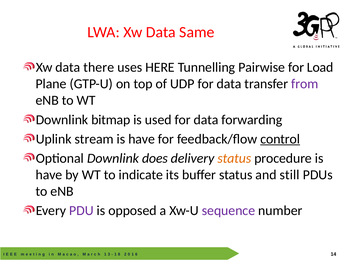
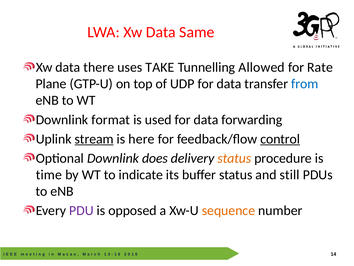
HERE: HERE -> TAKE
Pairwise: Pairwise -> Allowed
Load: Load -> Rate
from colour: purple -> blue
bitmap: bitmap -> format
stream underline: none -> present
have at (142, 139): have -> here
have at (49, 174): have -> time
sequence colour: purple -> orange
